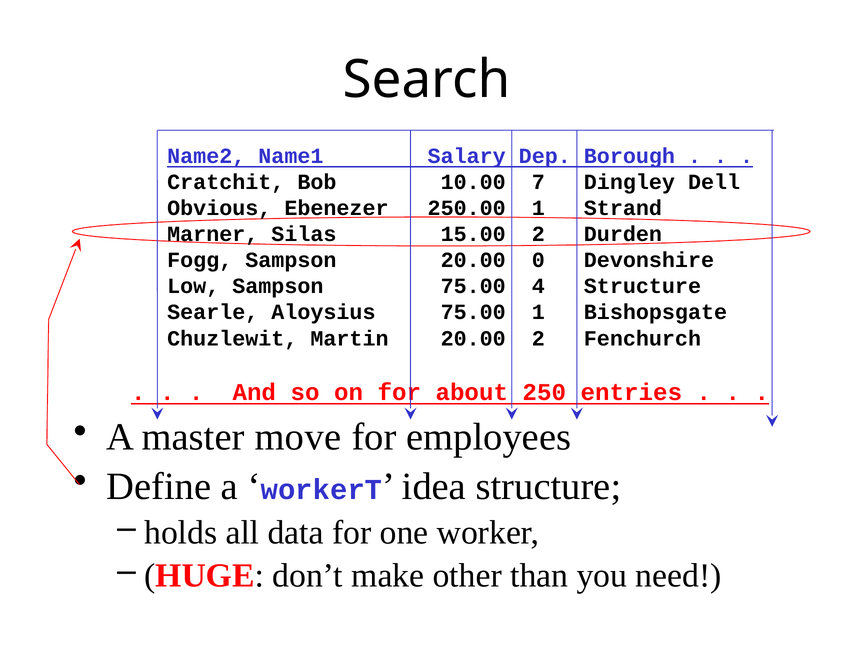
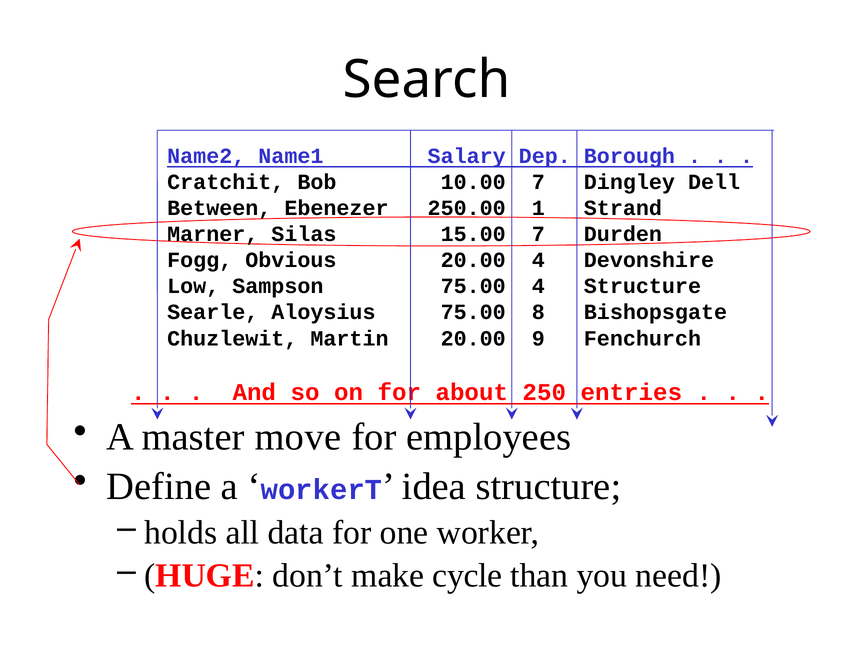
Obvious: Obvious -> Between
15.00 2: 2 -> 7
Fogg Sampson: Sampson -> Obvious
20.00 0: 0 -> 4
75.00 1: 1 -> 8
20.00 2: 2 -> 9
other: other -> cycle
